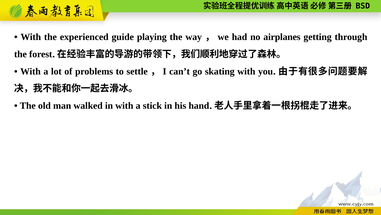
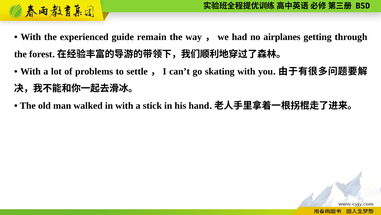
playing: playing -> remain
